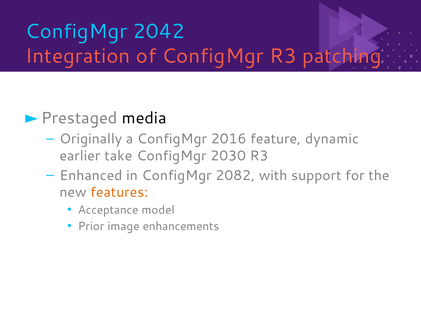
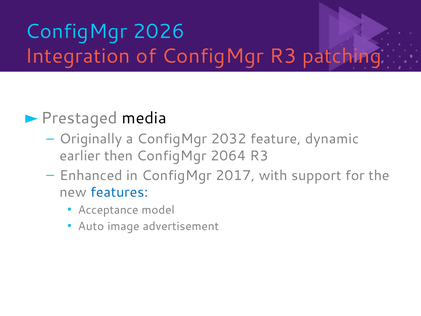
2042: 2042 -> 2026
2016: 2016 -> 2032
take: take -> then
2030: 2030 -> 2064
2082: 2082 -> 2017
features colour: orange -> blue
Prior: Prior -> Auto
enhancements: enhancements -> advertisement
